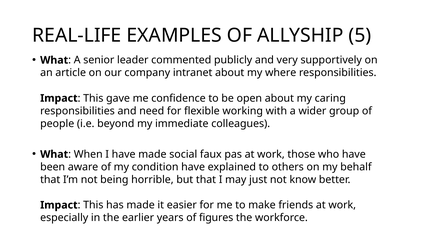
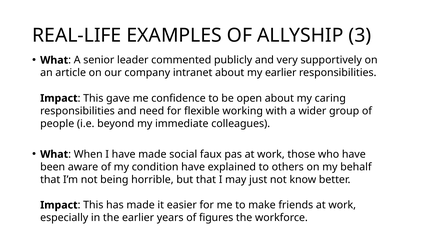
5: 5 -> 3
my where: where -> earlier
